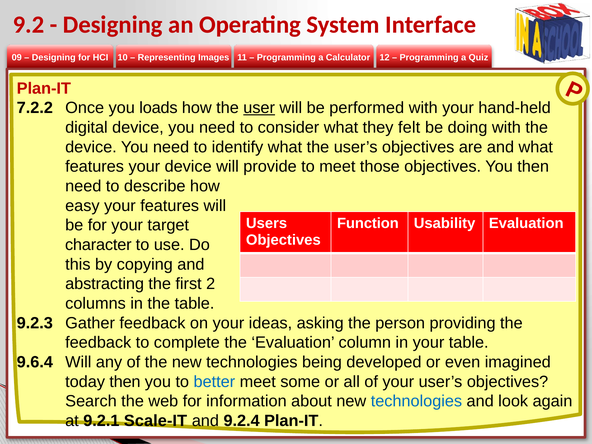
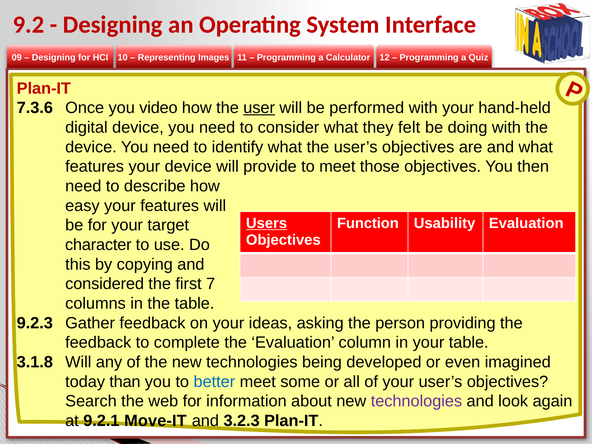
7.2.2: 7.2.2 -> 7.3.6
loads: loads -> video
Users underline: none -> present
abstracting: abstracting -> considered
2: 2 -> 7
9.6.4: 9.6.4 -> 3.1.8
today then: then -> than
technologies at (416, 401) colour: blue -> purple
Scale-IT: Scale-IT -> Move-IT
9.2.4: 9.2.4 -> 3.2.3
